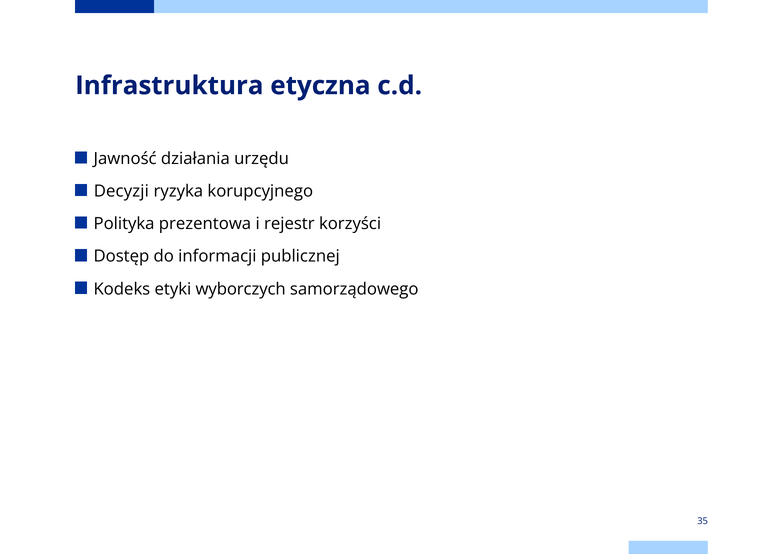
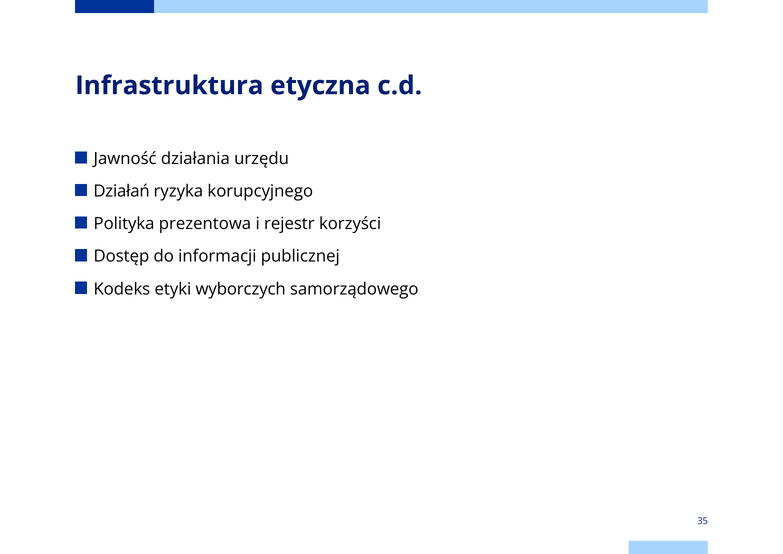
Decyzji: Decyzji -> Działań
